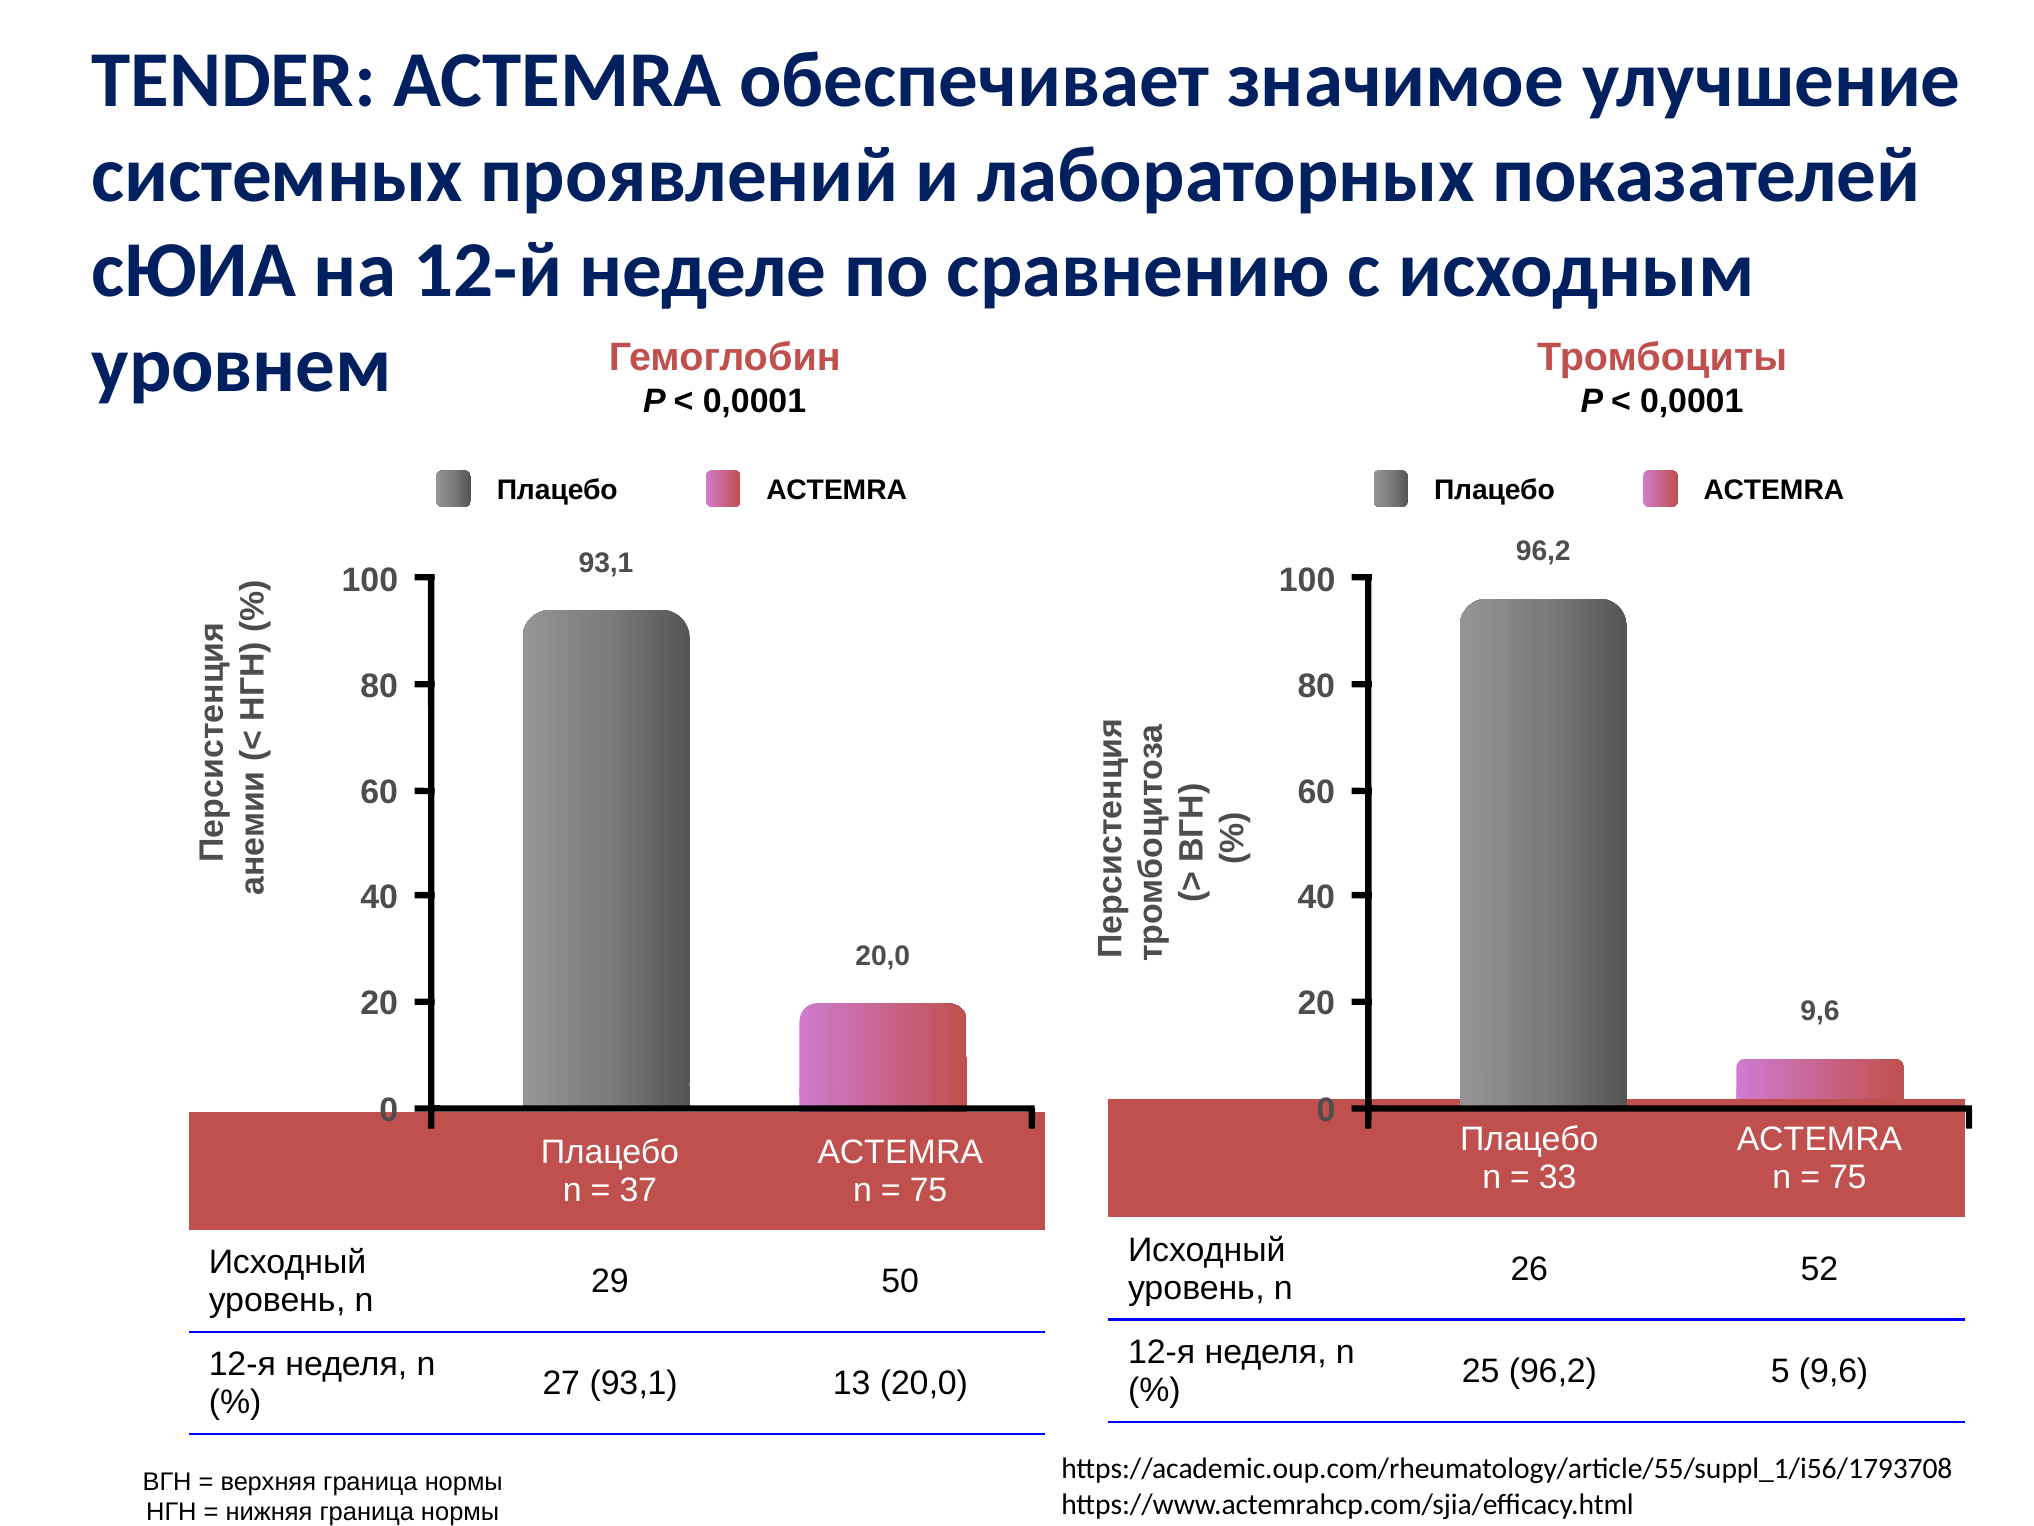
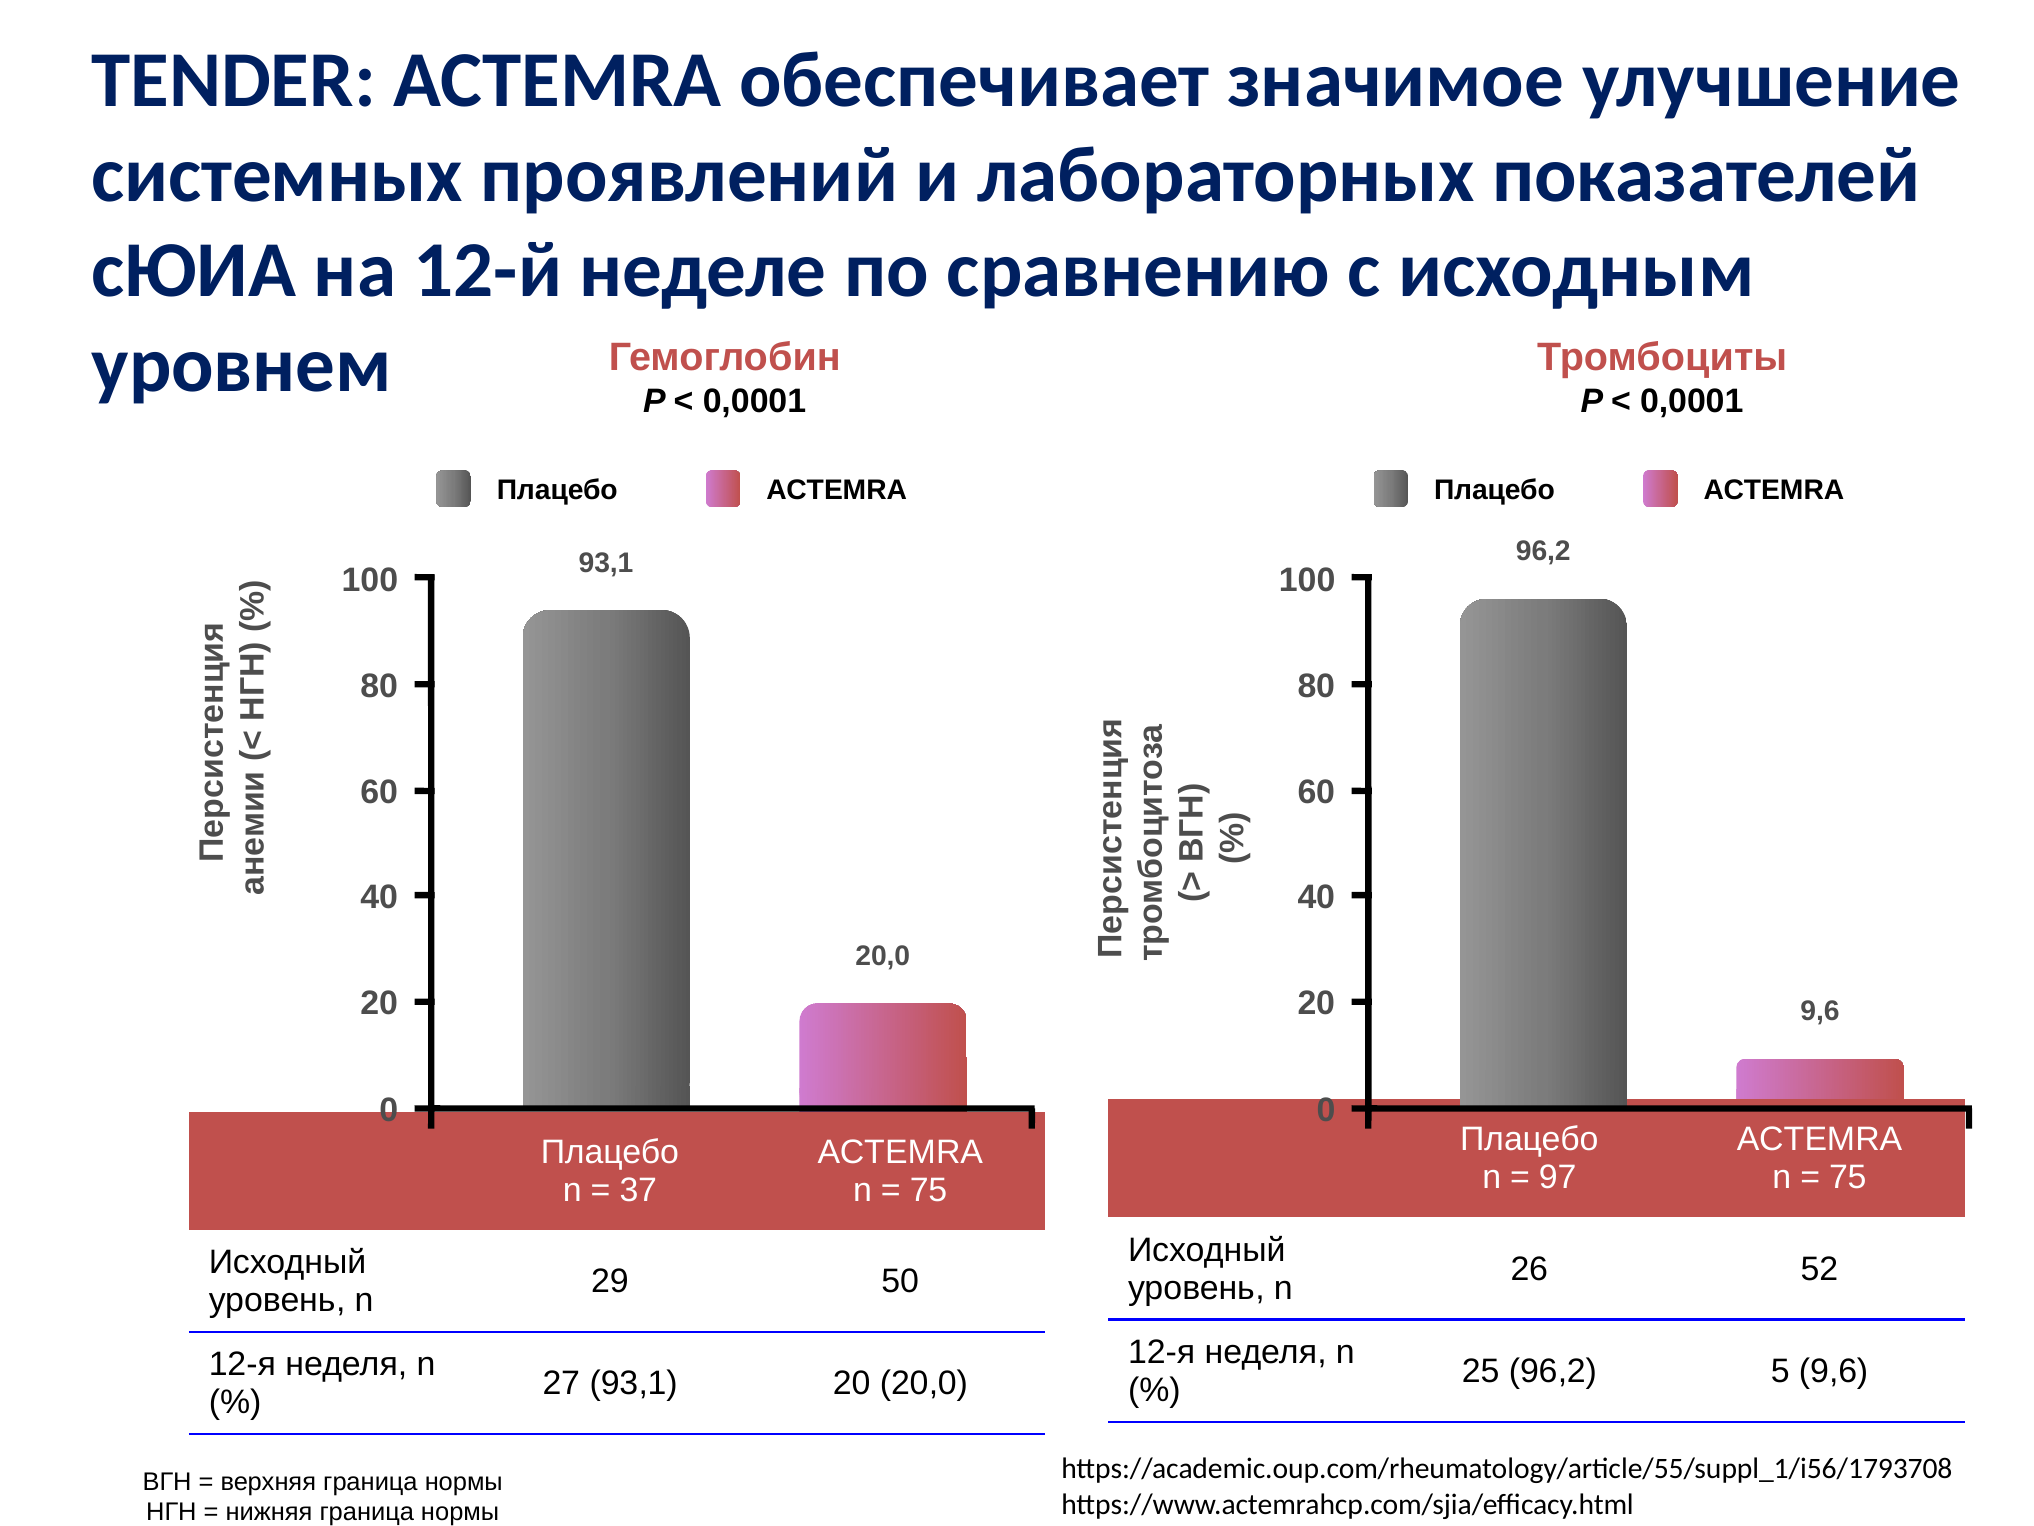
33: 33 -> 97
93,1 13: 13 -> 20
